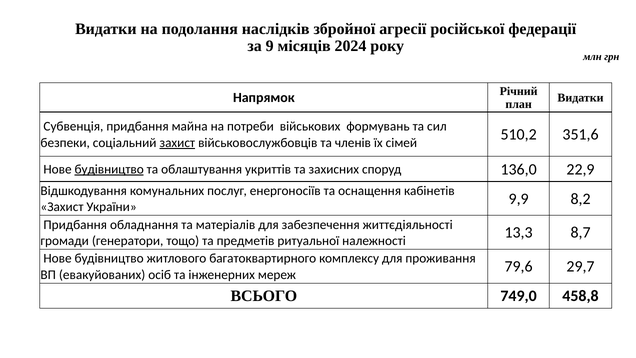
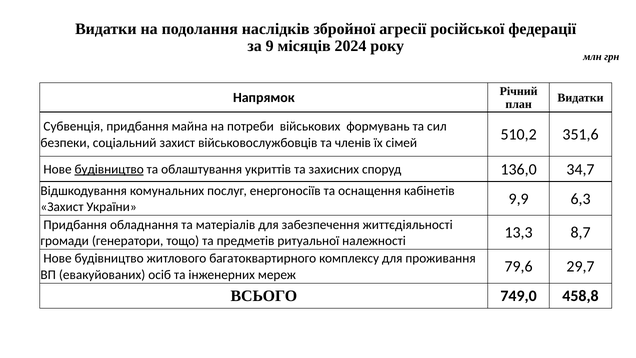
захист at (177, 143) underline: present -> none
22,9: 22,9 -> 34,7
8,2: 8,2 -> 6,3
